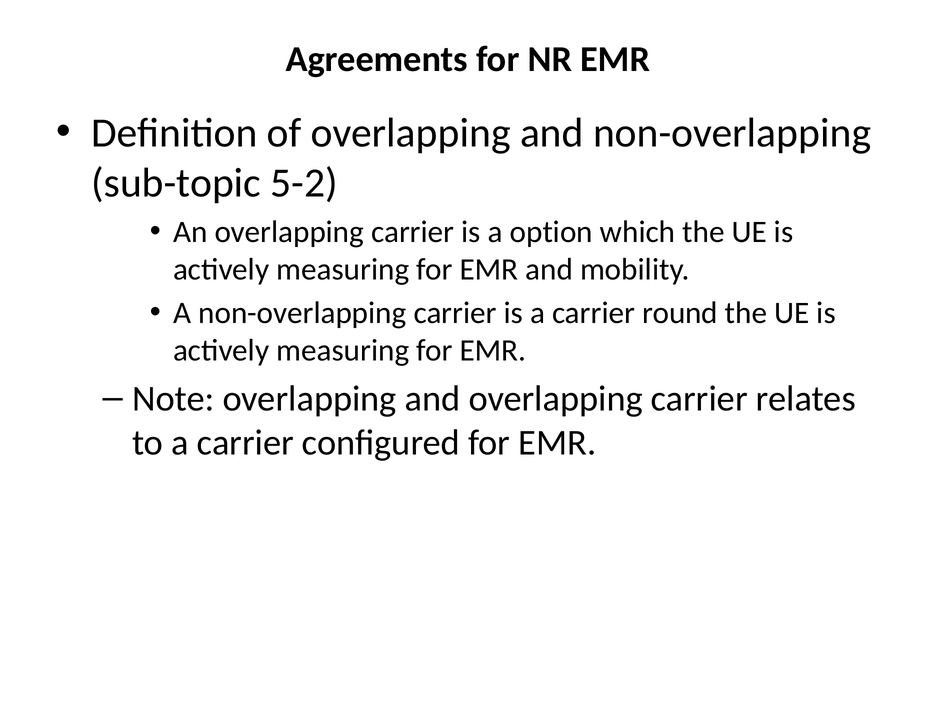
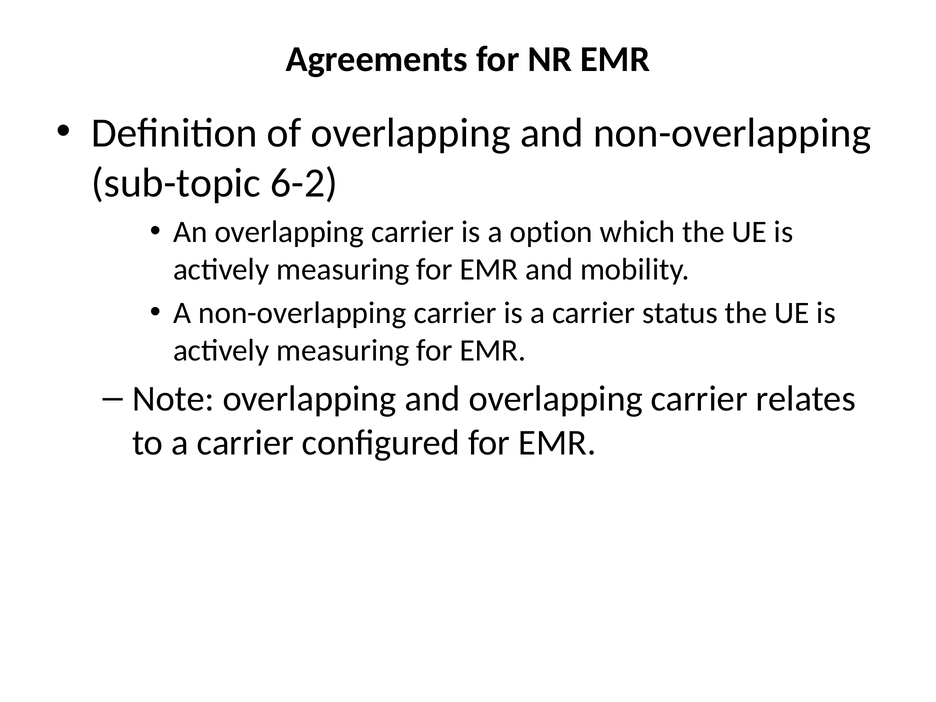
5-2: 5-2 -> 6-2
round: round -> status
